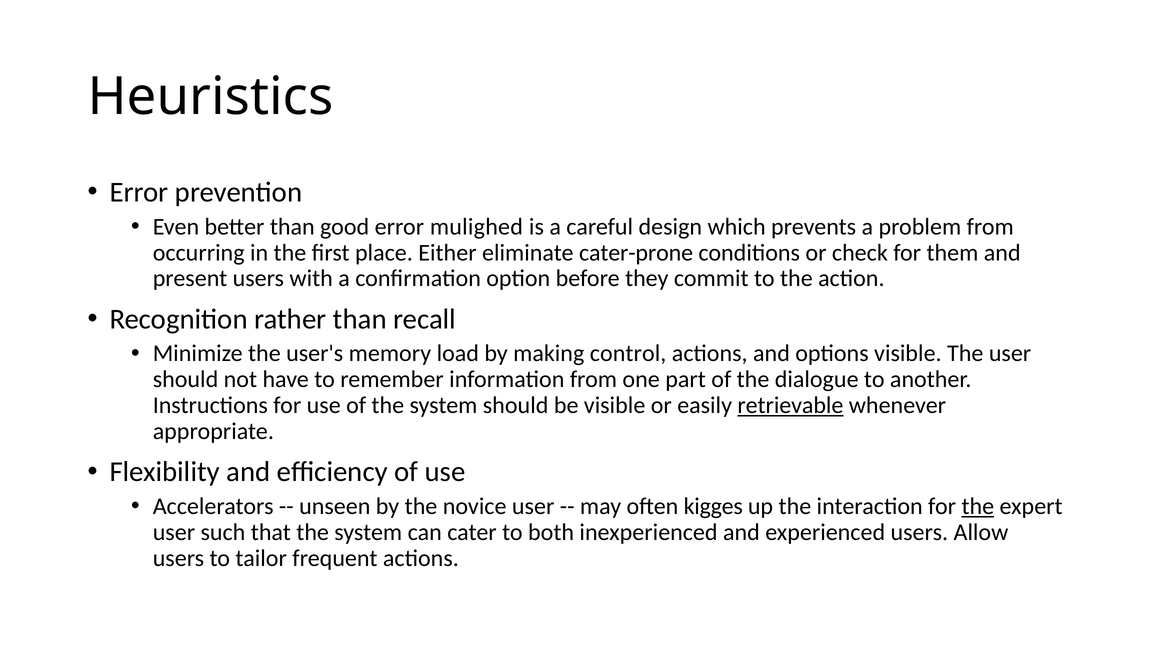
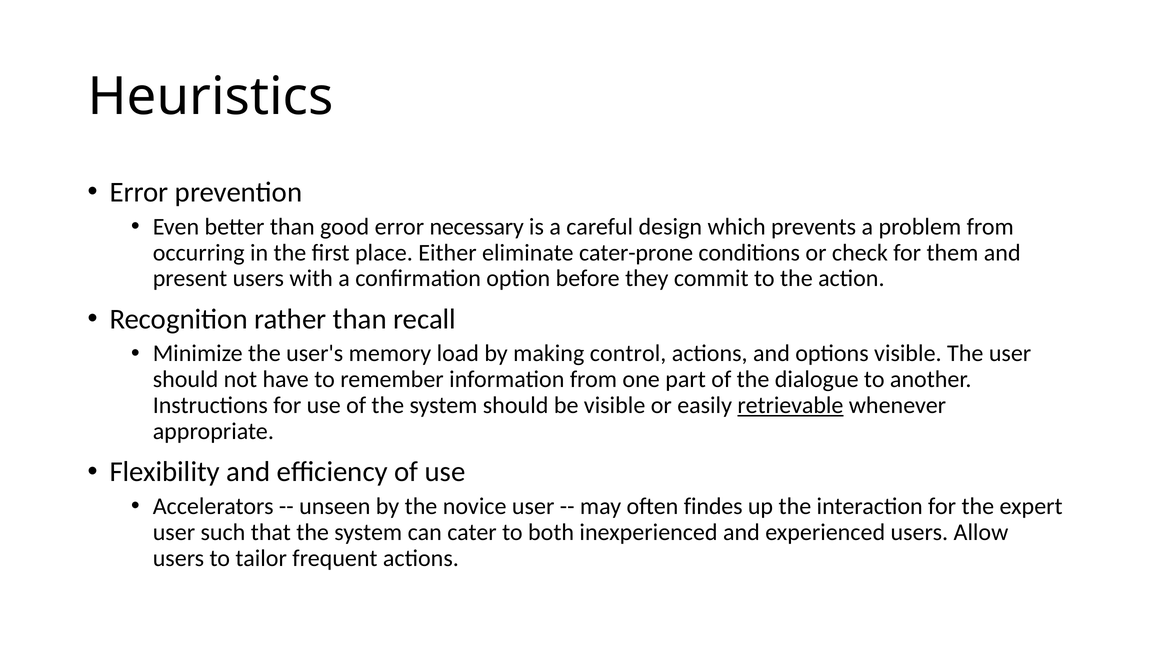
mulighed: mulighed -> necessary
kigges: kigges -> findes
the at (978, 507) underline: present -> none
